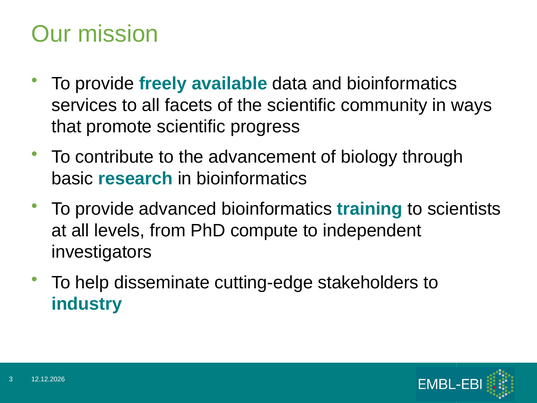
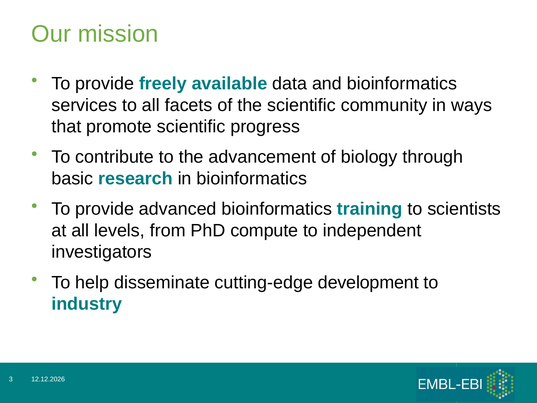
stakeholders: stakeholders -> development
